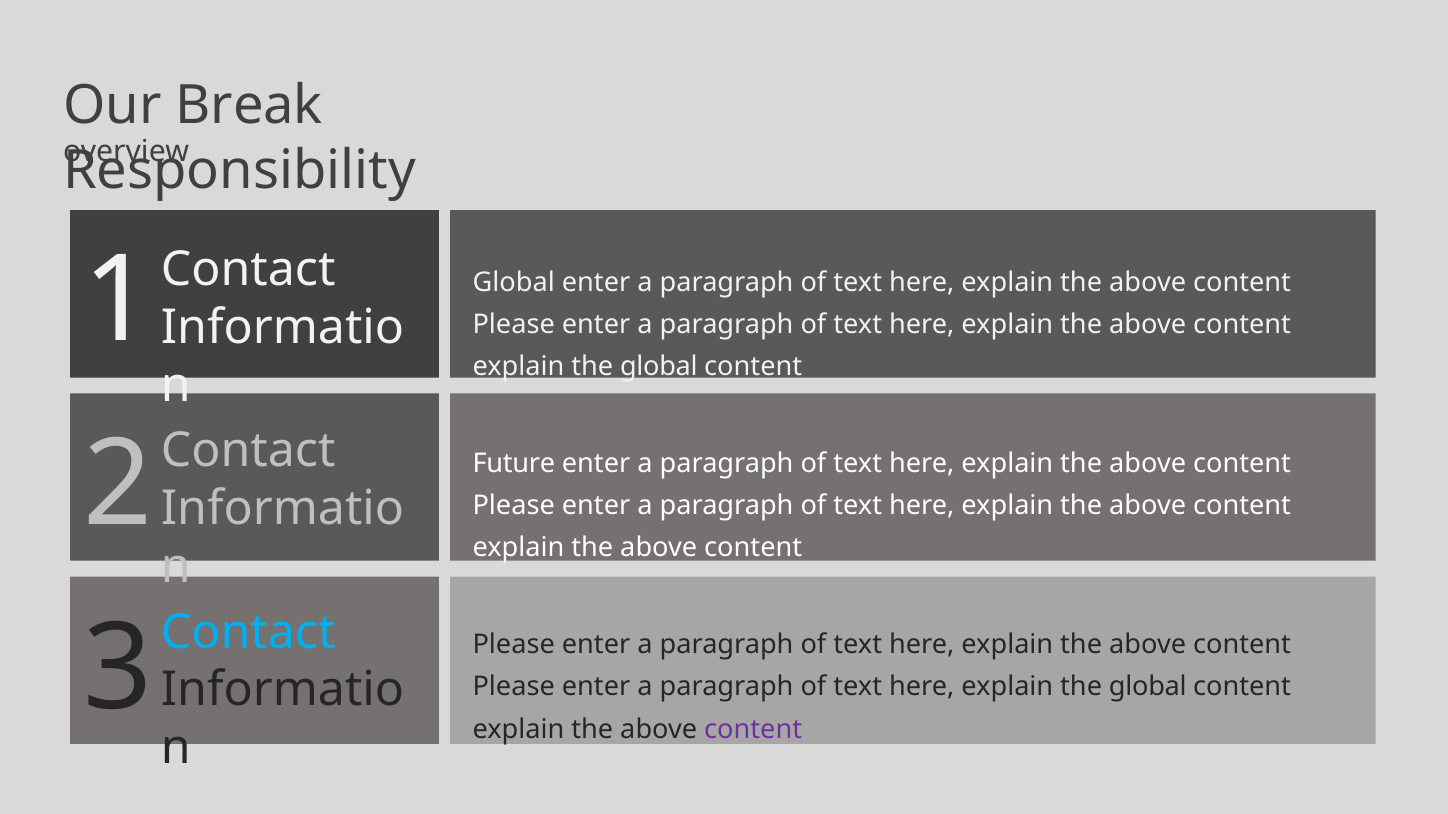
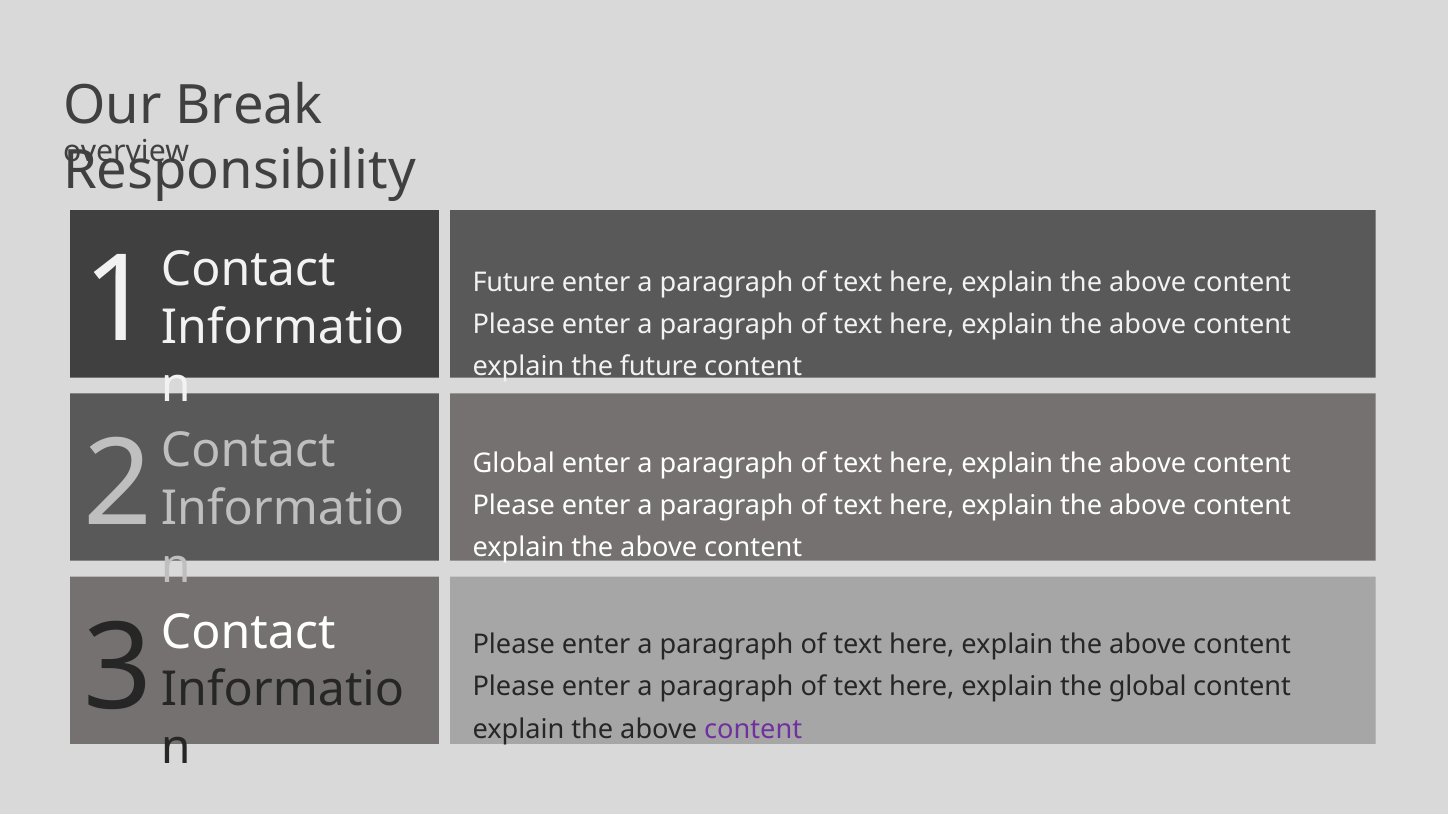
Global at (514, 282): Global -> Future
global at (659, 367): global -> future
Future at (514, 464): Future -> Global
Contact at (248, 632) colour: light blue -> white
